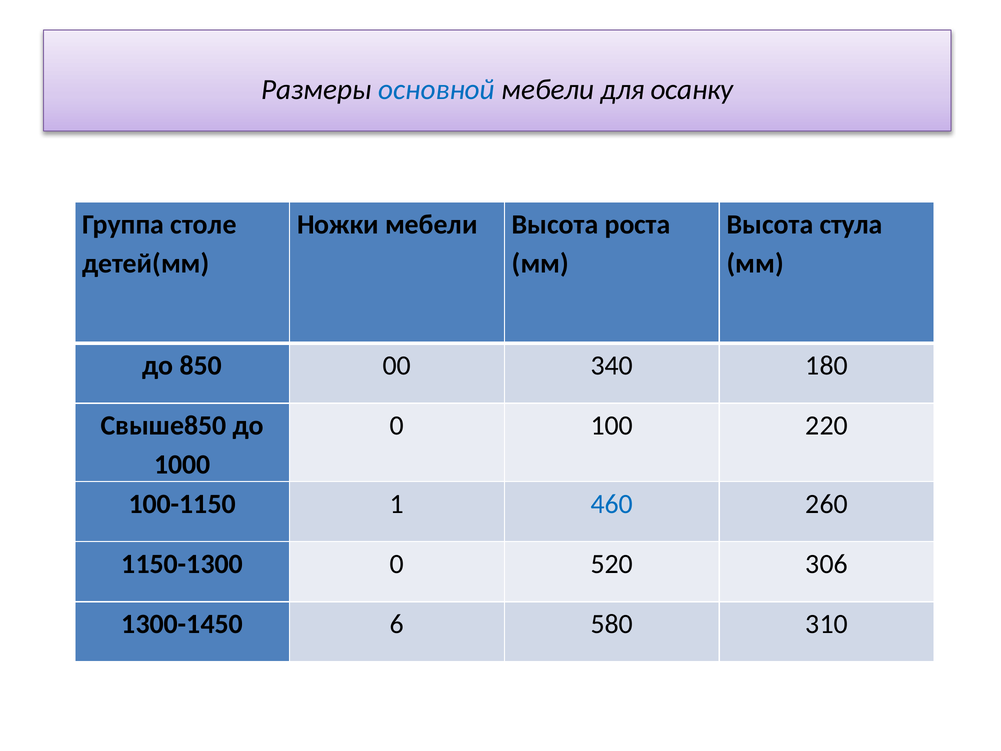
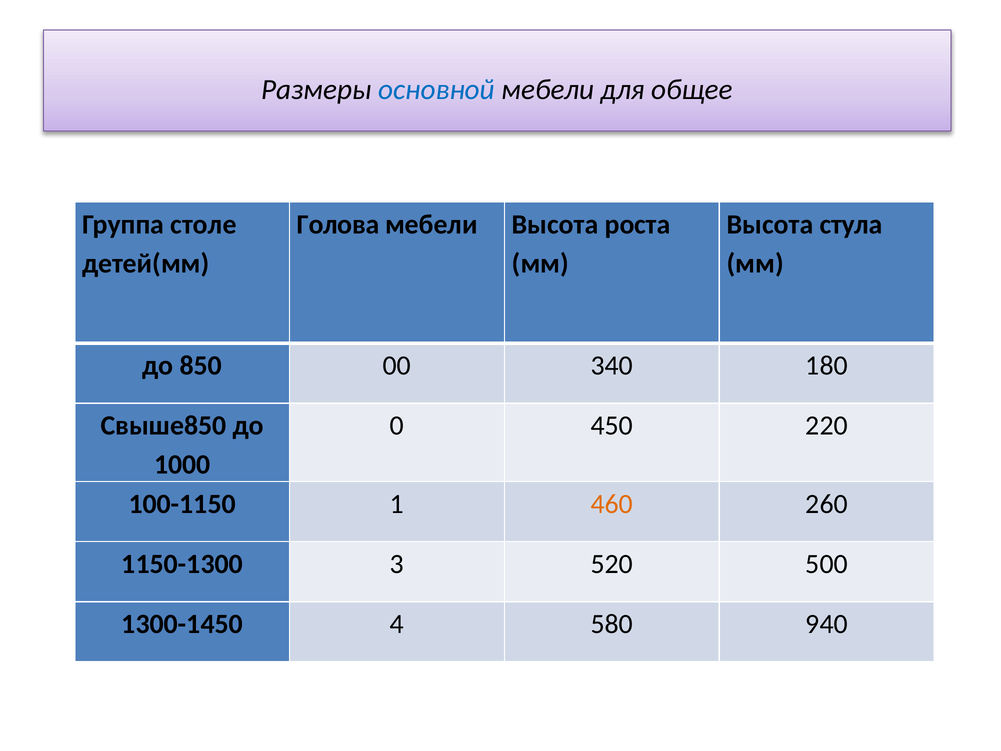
осанку: осанку -> общее
Ножки: Ножки -> Голова
100: 100 -> 450
460 colour: blue -> orange
1150-1300 0: 0 -> 3
306: 306 -> 500
6: 6 -> 4
310: 310 -> 940
